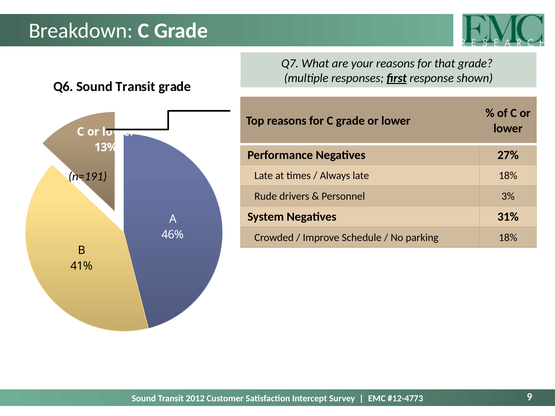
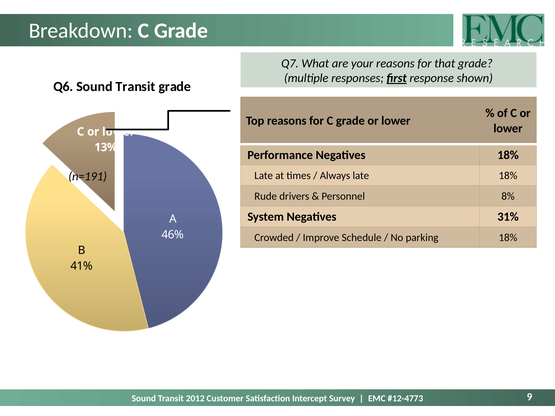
Negatives 27%: 27% -> 18%
3%: 3% -> 8%
